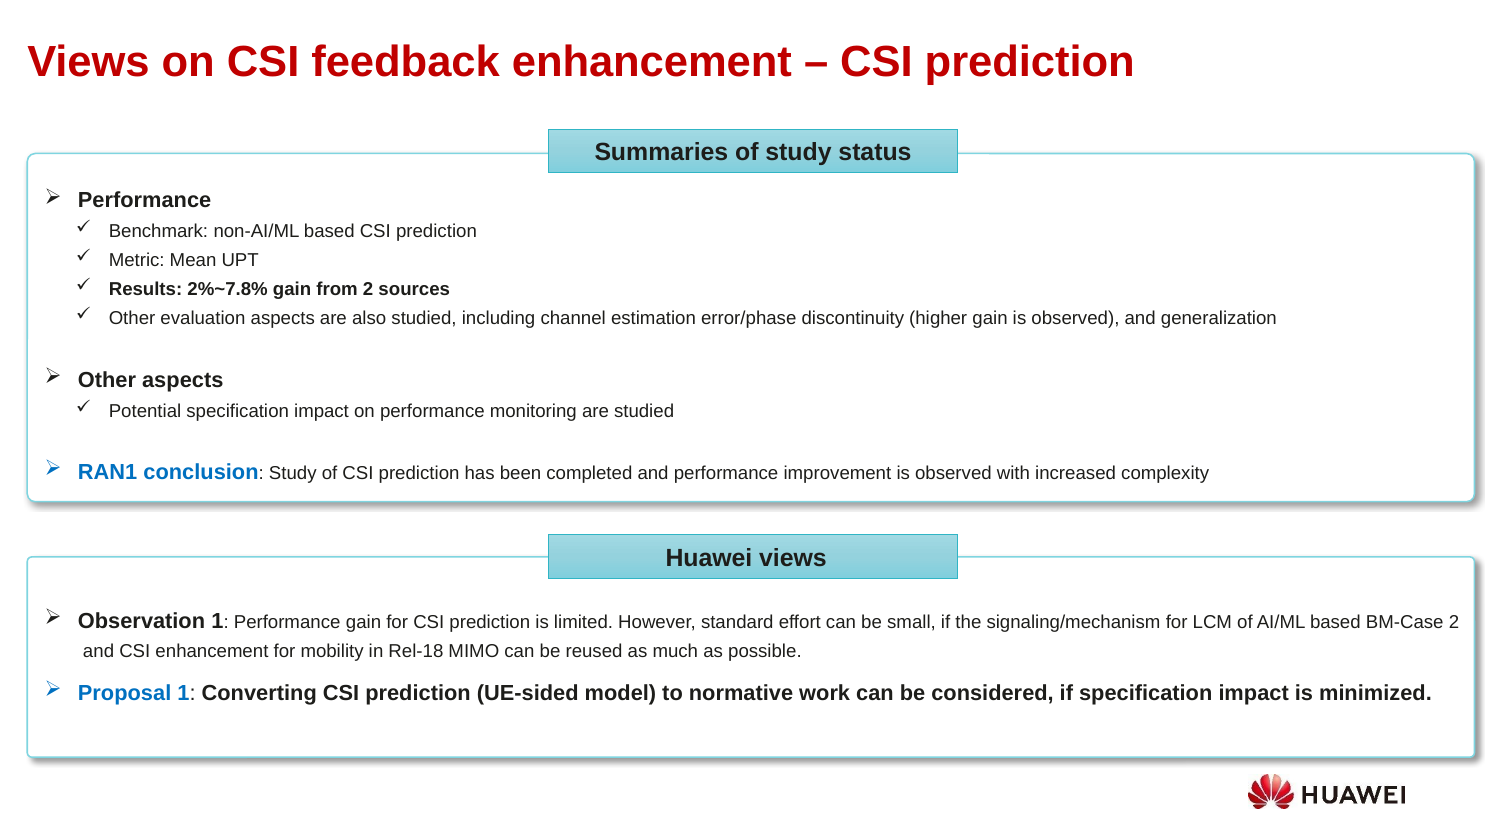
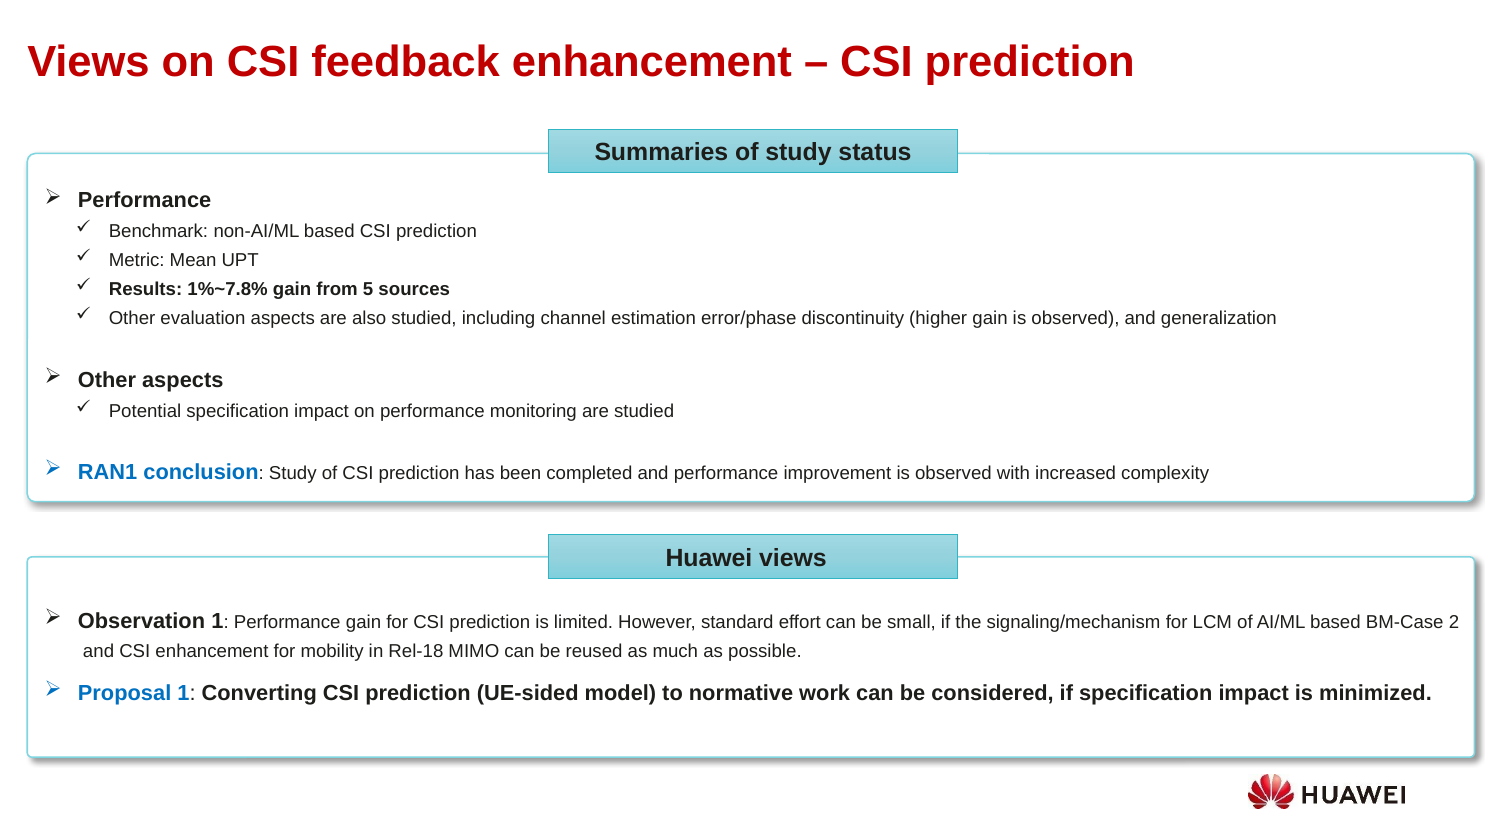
2%~7.8%: 2%~7.8% -> 1%~7.8%
from 2: 2 -> 5
